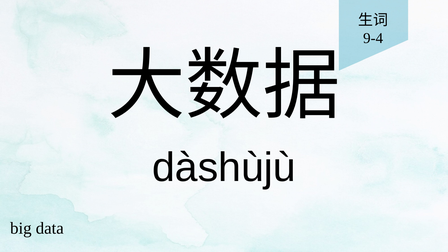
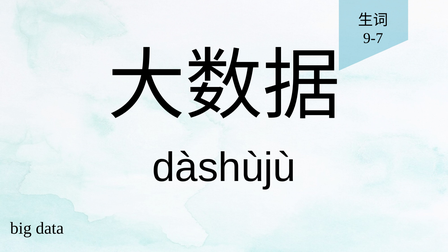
9-4: 9-4 -> 9-7
